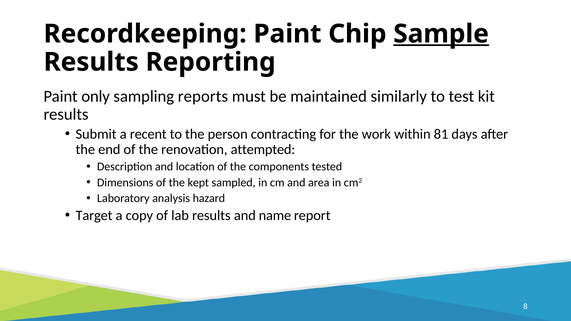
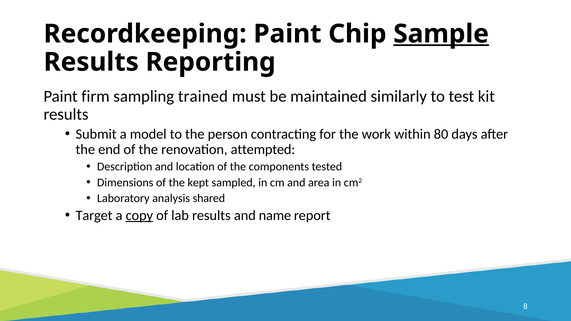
only: only -> firm
reports: reports -> trained
recent: recent -> model
81: 81 -> 80
hazard: hazard -> shared
copy underline: none -> present
